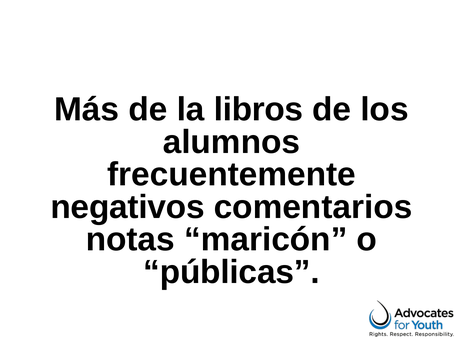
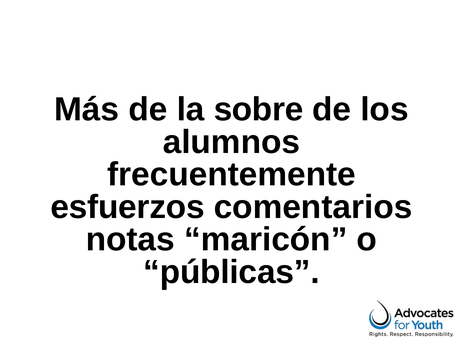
libros: libros -> sobre
negativos: negativos -> esfuerzos
